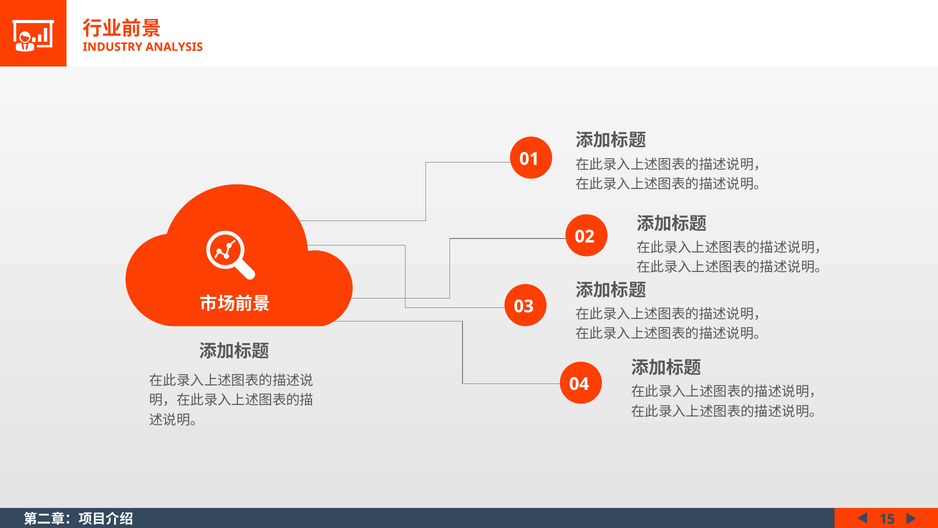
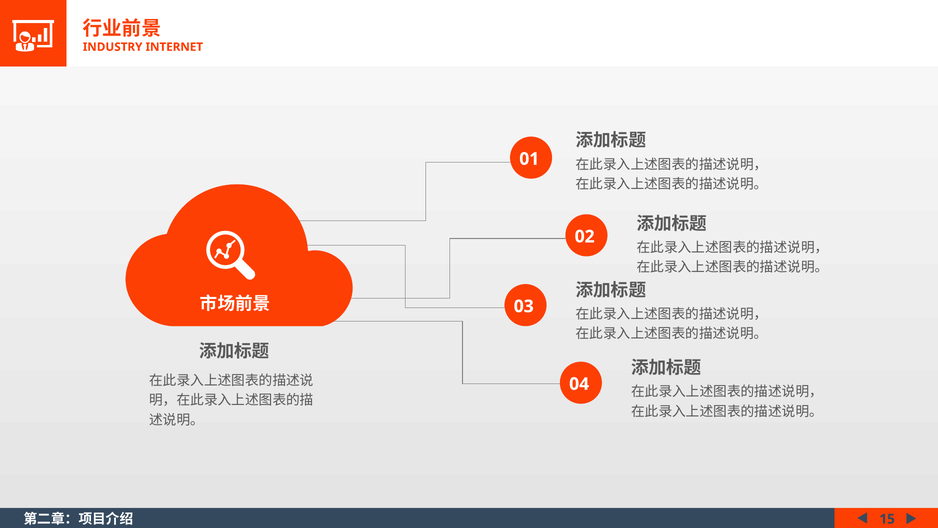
ANALYSIS: ANALYSIS -> INTERNET
